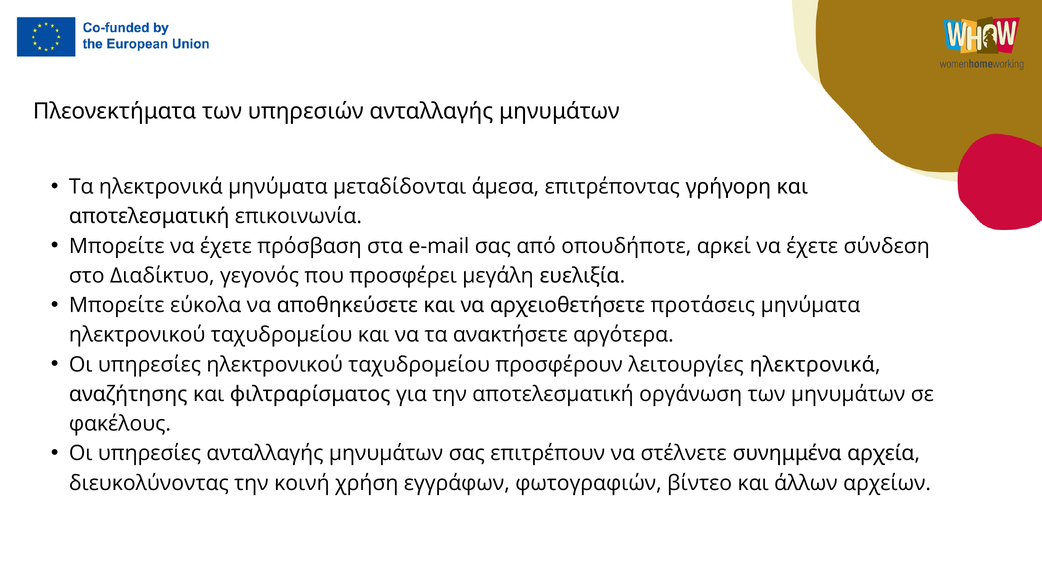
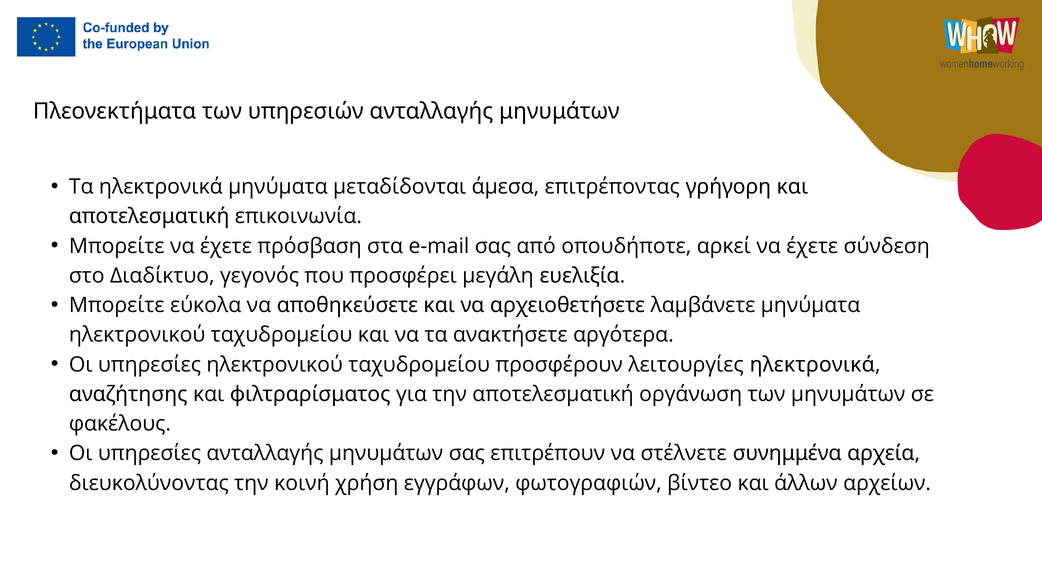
προτάσεις: προτάσεις -> λαμβάνετε
